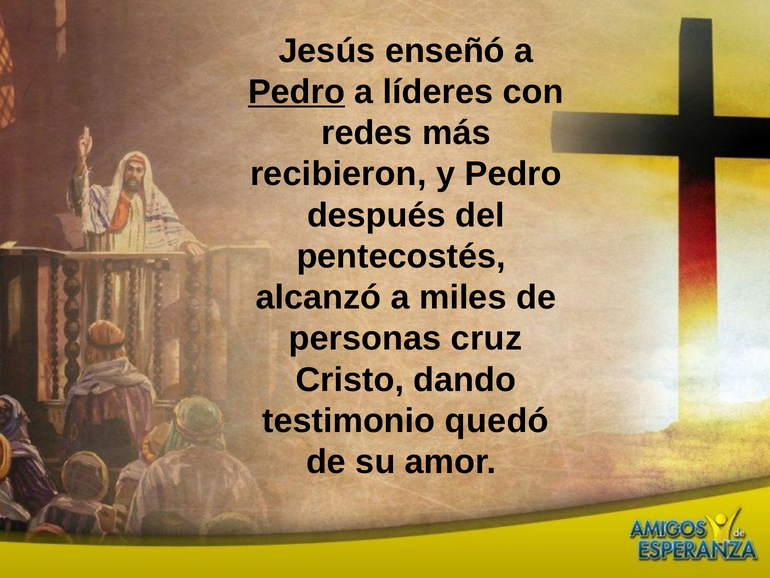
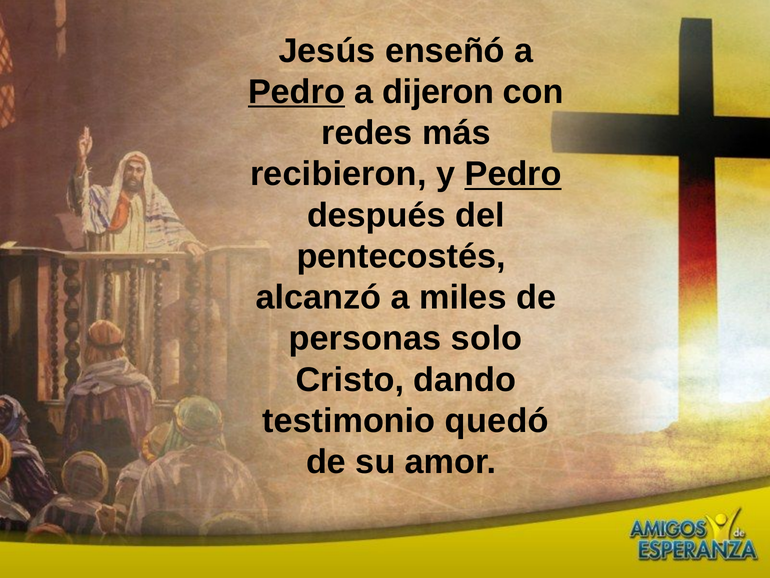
líderes: líderes -> dijeron
Pedro at (513, 174) underline: none -> present
cruz: cruz -> solo
